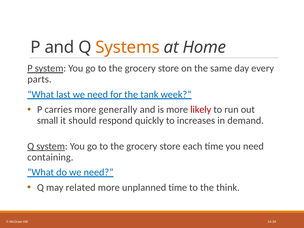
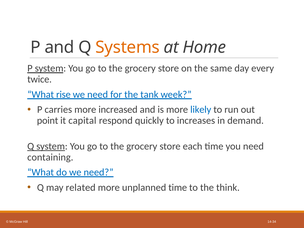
parts: parts -> twice
last: last -> rise
generally: generally -> increased
likely colour: red -> blue
small: small -> point
should: should -> capital
